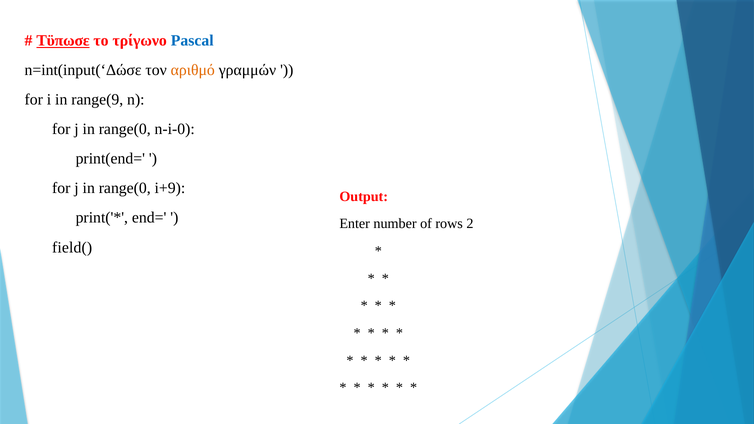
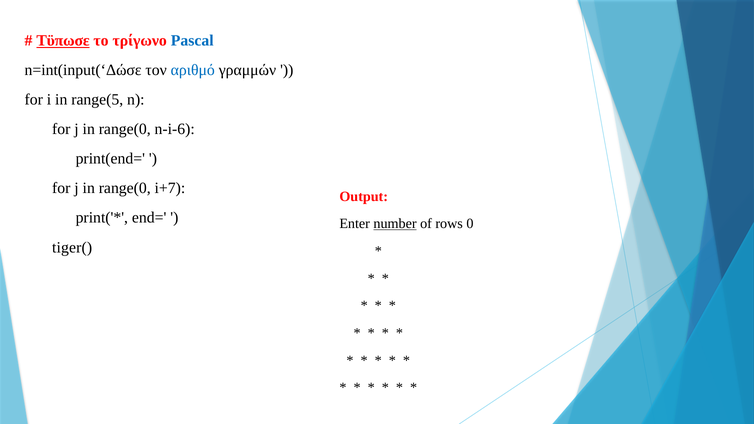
αριθμό colour: orange -> blue
range(9: range(9 -> range(5
n-i-0: n-i-0 -> n-i-6
i+9: i+9 -> i+7
number underline: none -> present
2: 2 -> 0
field(: field( -> tiger(
